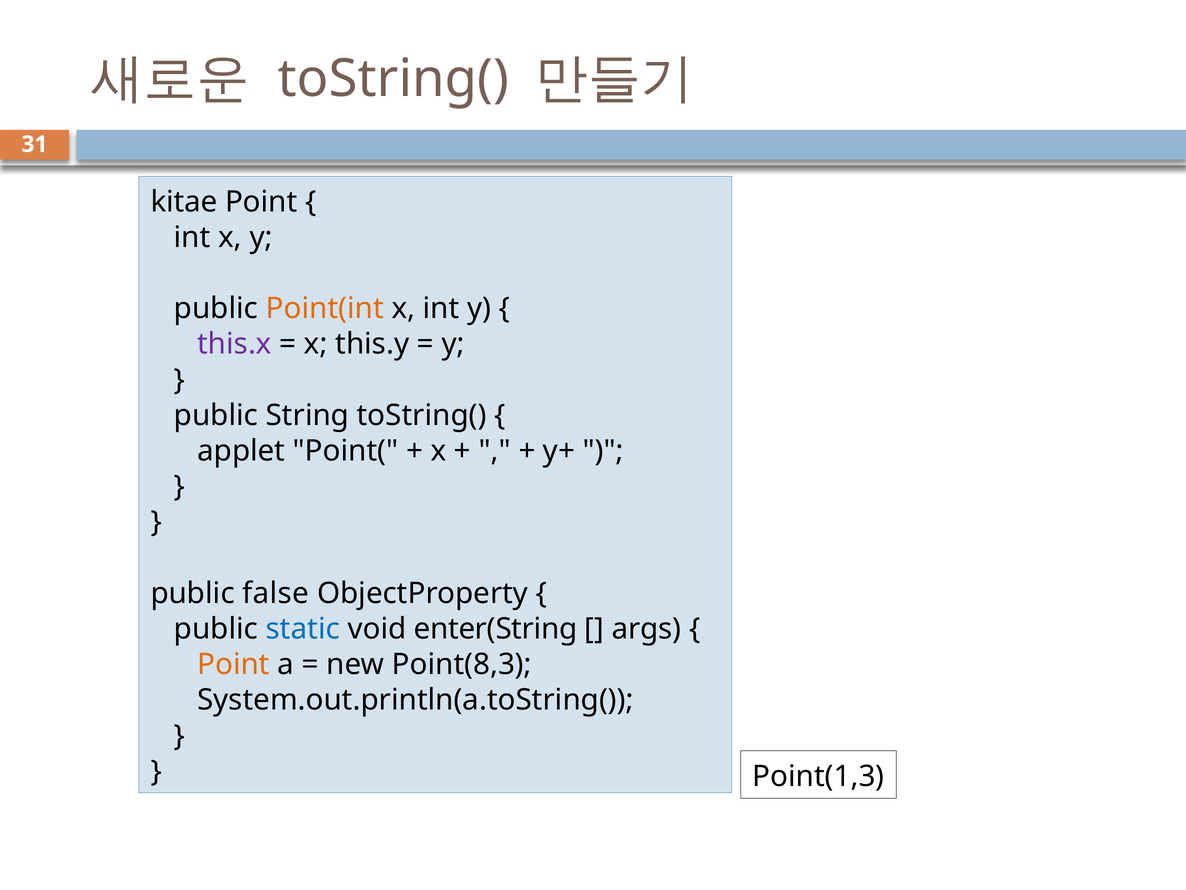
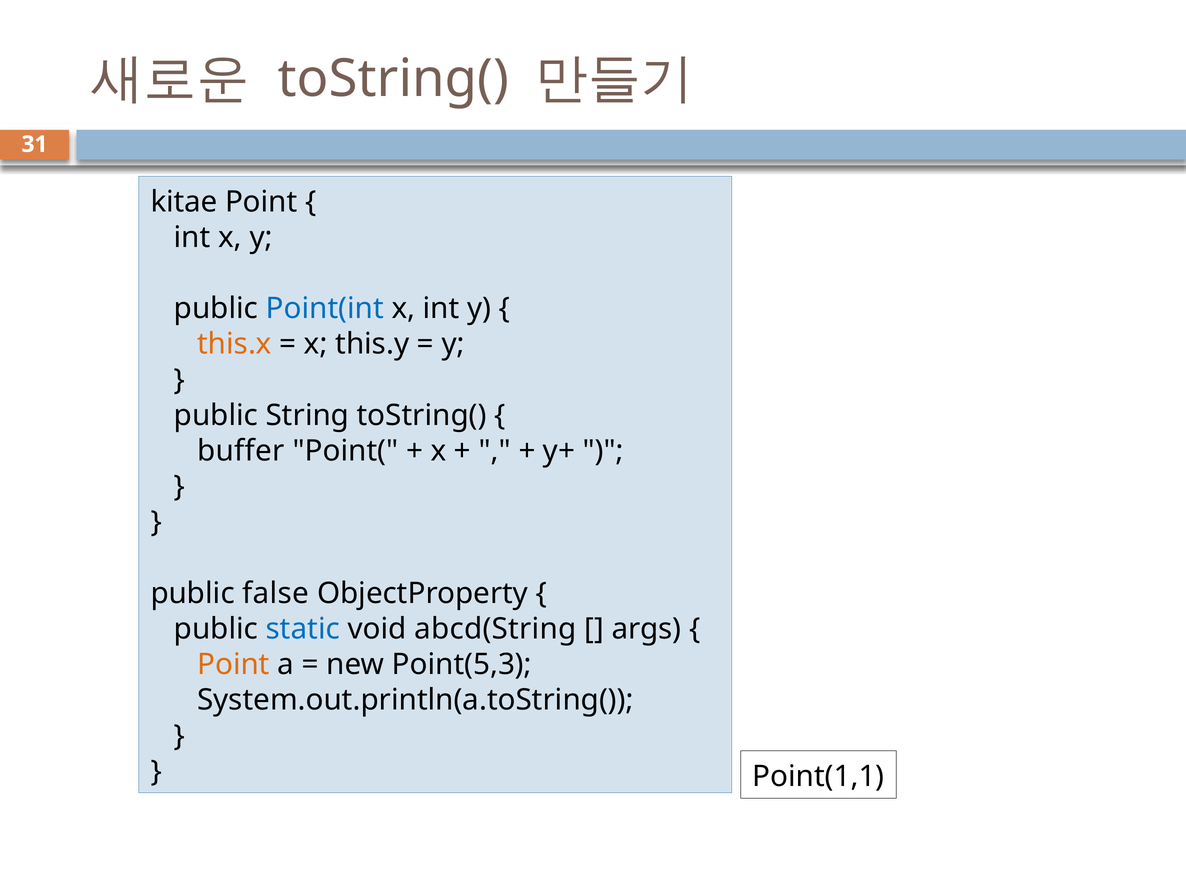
Point(int colour: orange -> blue
this.x colour: purple -> orange
applet: applet -> buffer
enter(String: enter(String -> abcd(String
Point(8,3: Point(8,3 -> Point(5,3
Point(1,3: Point(1,3 -> Point(1,1
